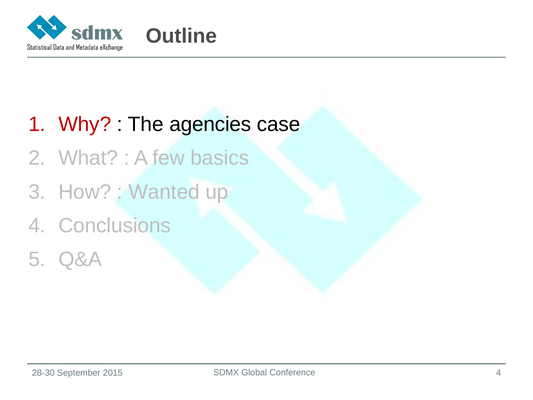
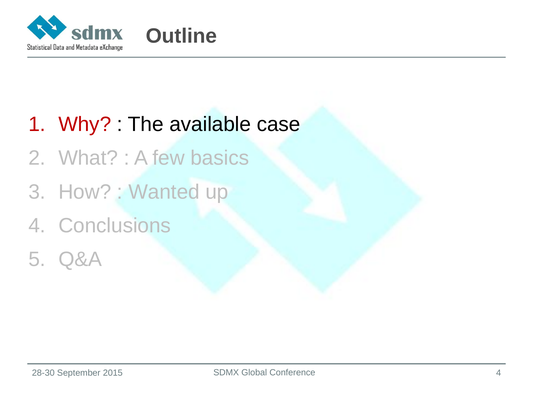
agencies: agencies -> available
